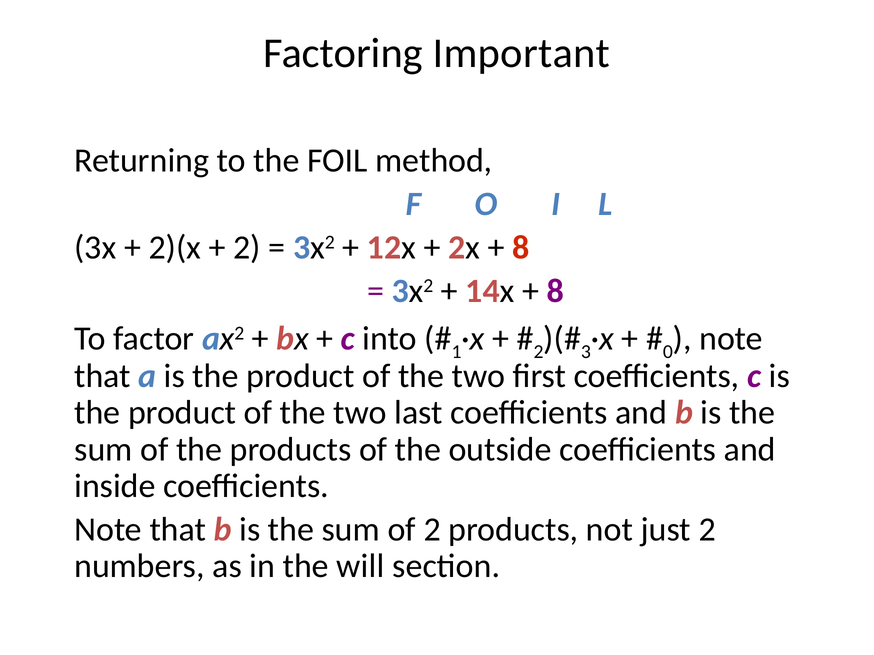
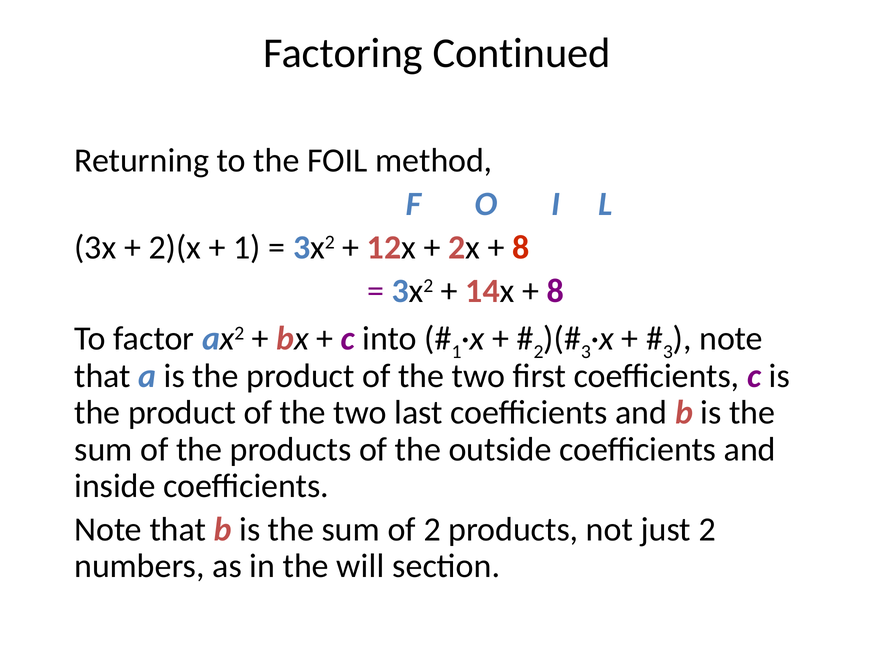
Important: Important -> Continued
2 at (247, 248): 2 -> 1
0 at (668, 352): 0 -> 3
